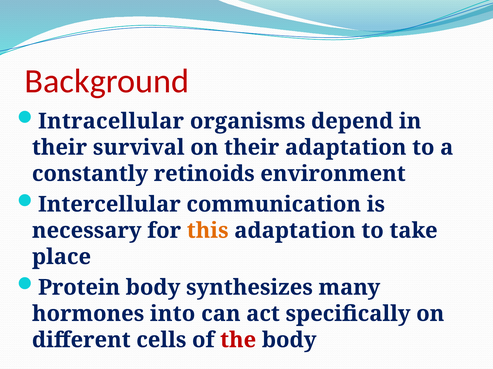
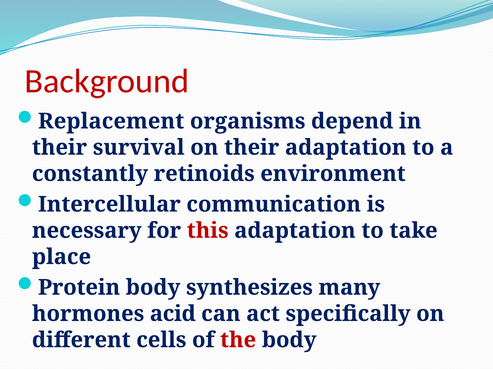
Intracellular: Intracellular -> Replacement
this colour: orange -> red
into: into -> acid
